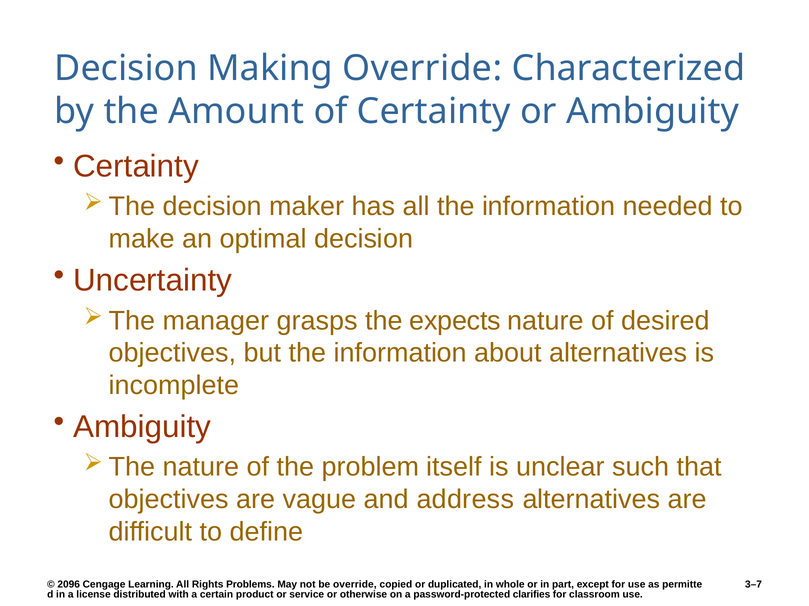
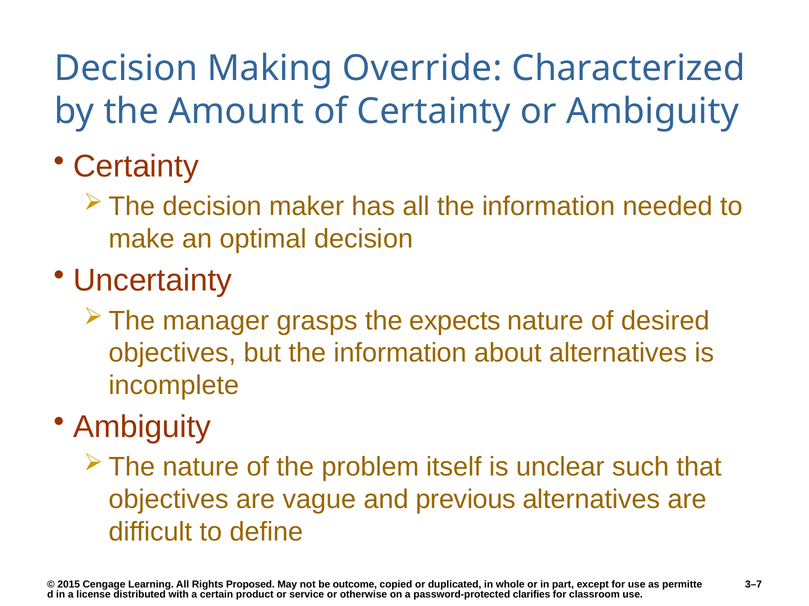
address: address -> previous
2096: 2096 -> 2015
Problems: Problems -> Proposed
be override: override -> outcome
